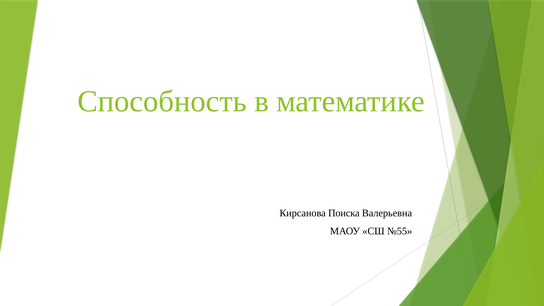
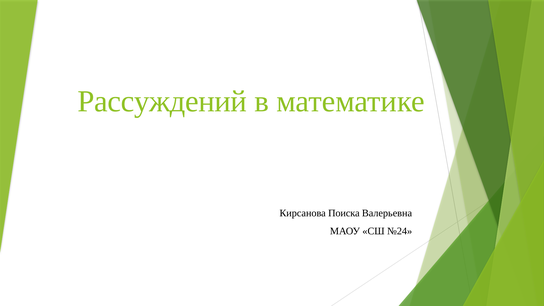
Способность: Способность -> Рассуждений
№55: №55 -> №24
